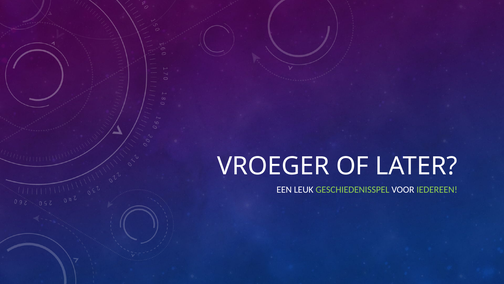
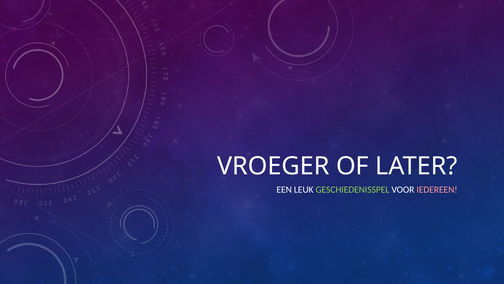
IEDEREEN colour: light green -> pink
